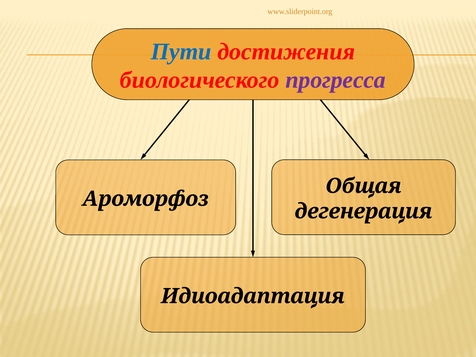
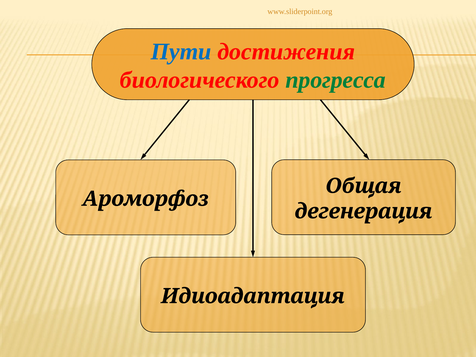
прогресса colour: purple -> green
